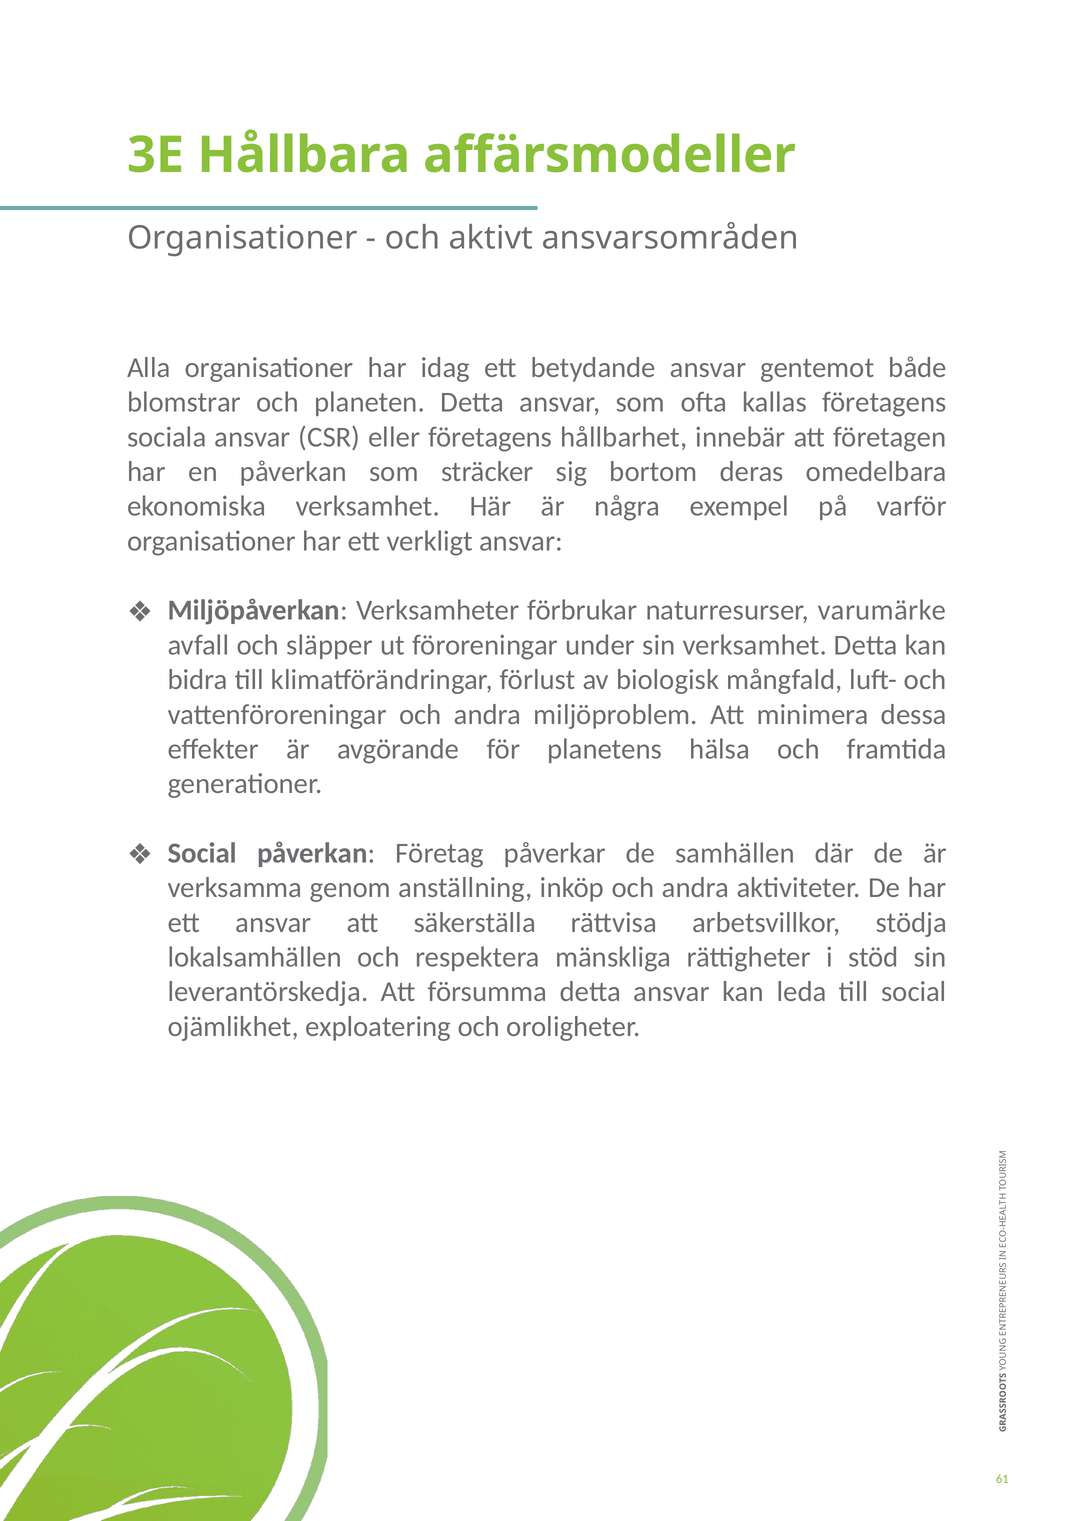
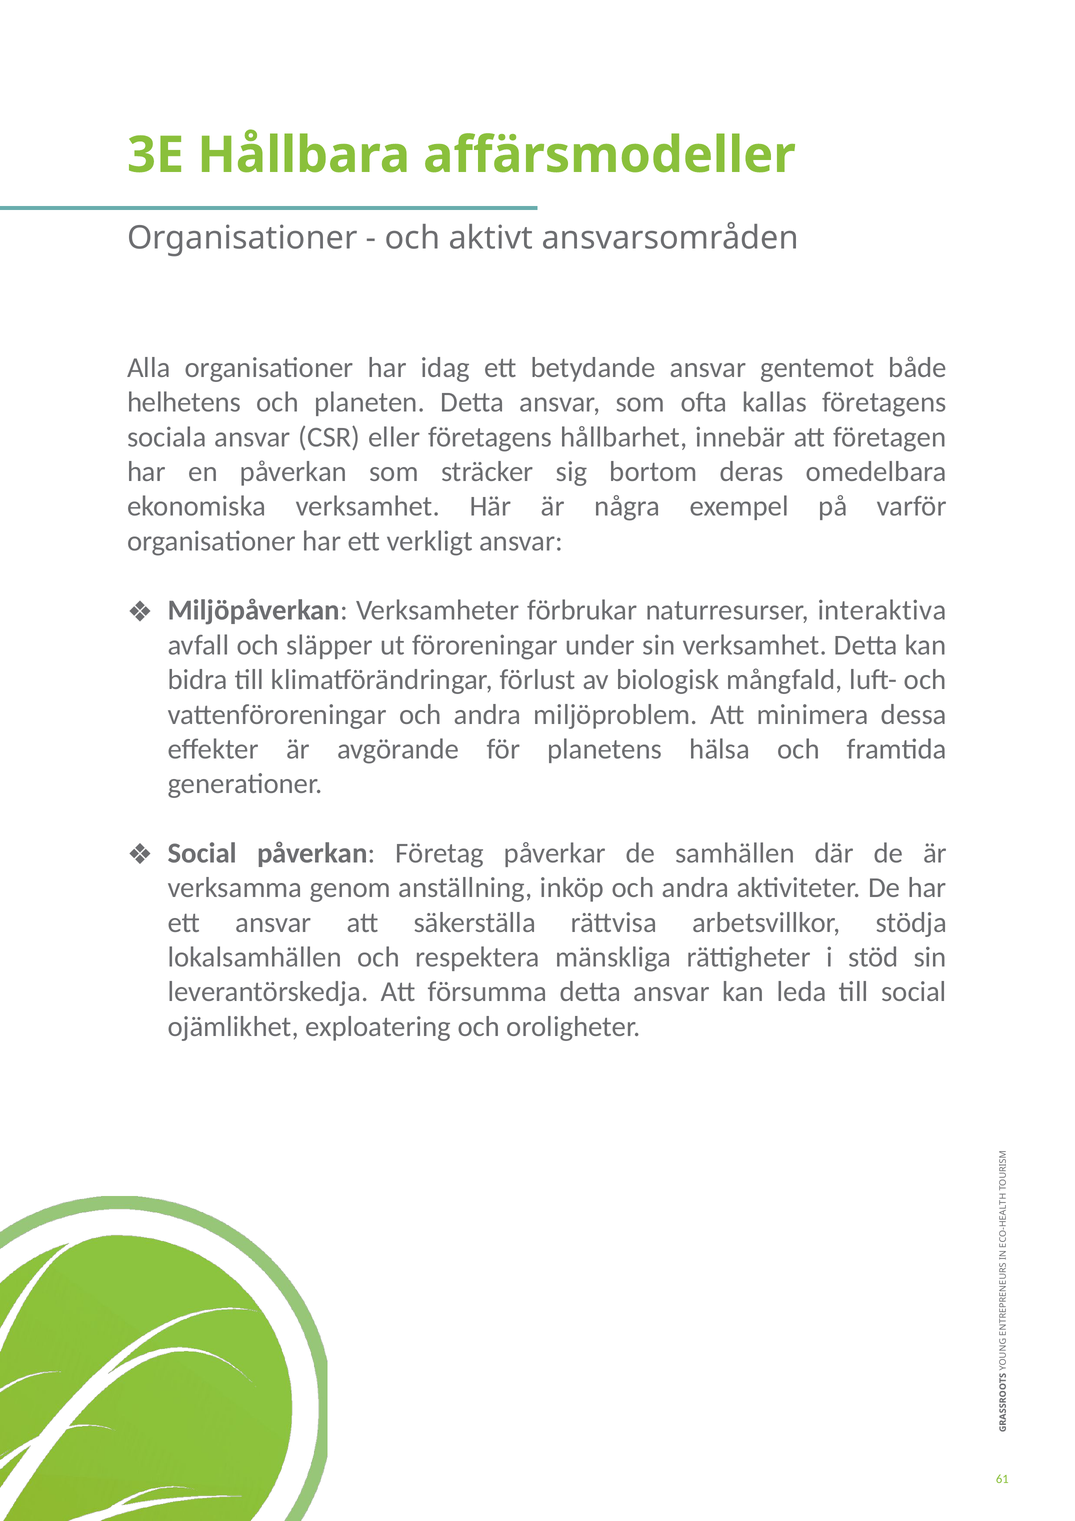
blomstrar: blomstrar -> helhetens
varumärke: varumärke -> interaktiva
